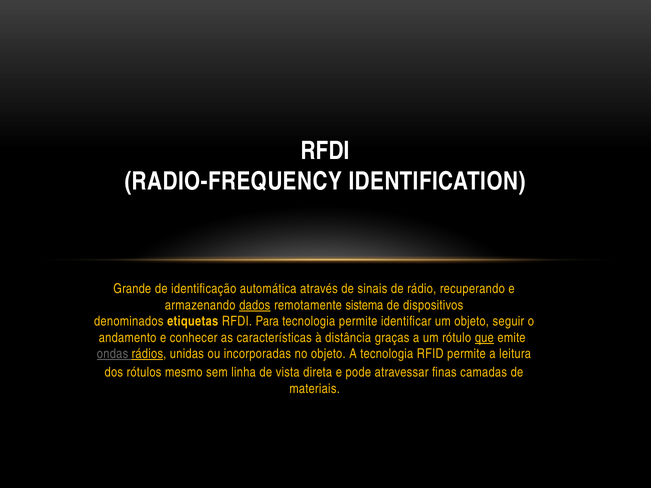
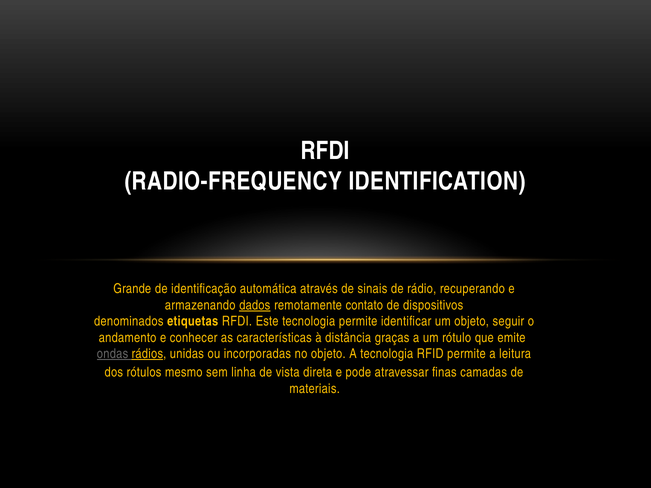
sistema: sistema -> contato
Para: Para -> Este
que underline: present -> none
